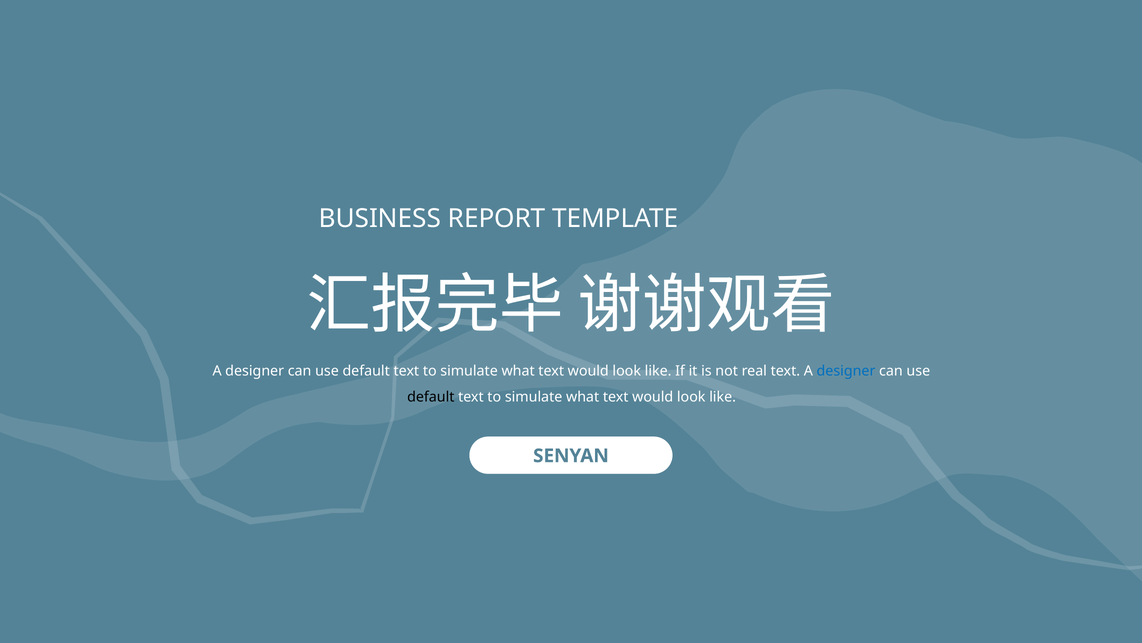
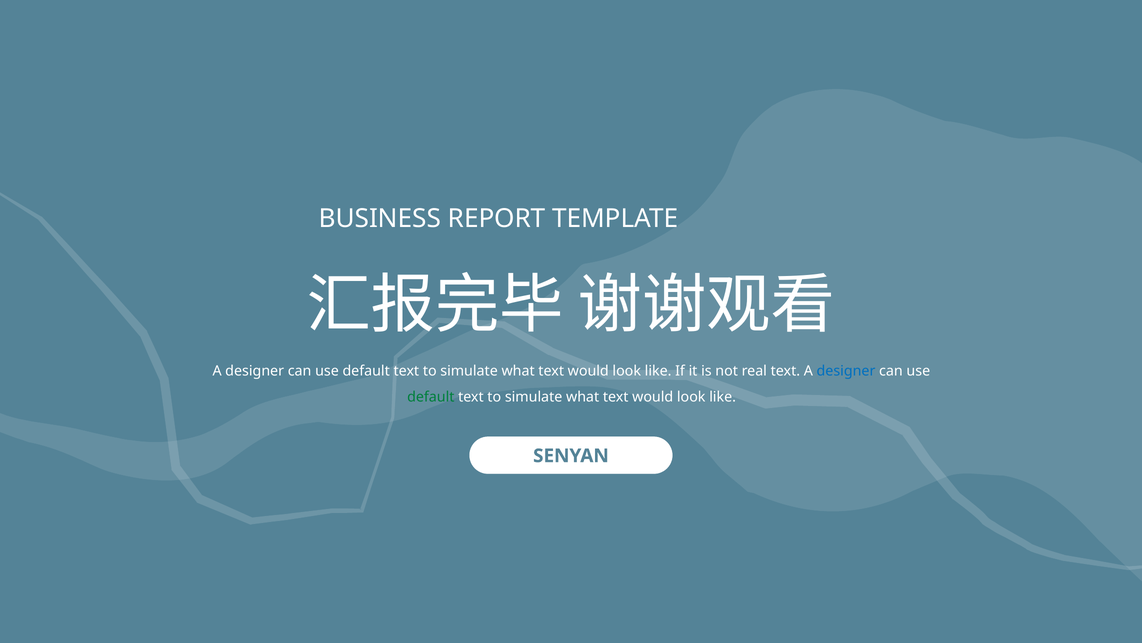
default at (431, 396) colour: black -> green
